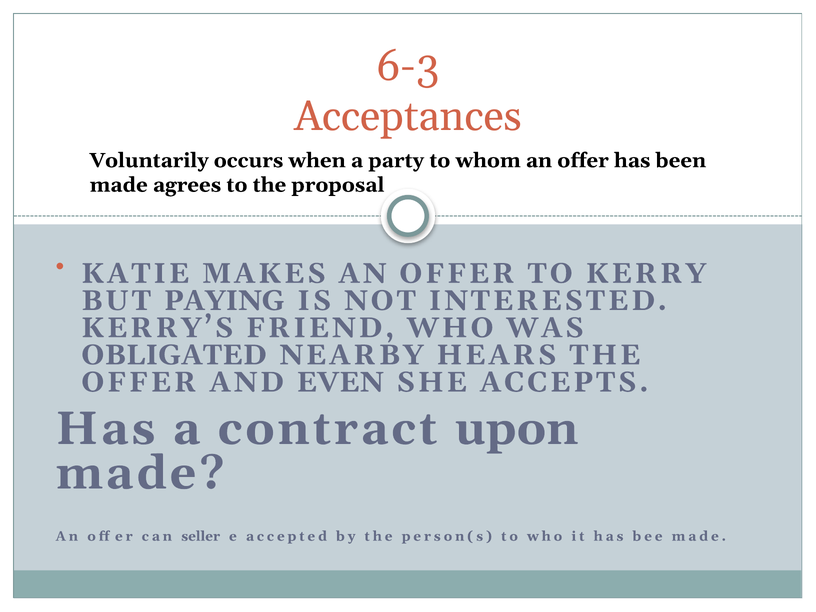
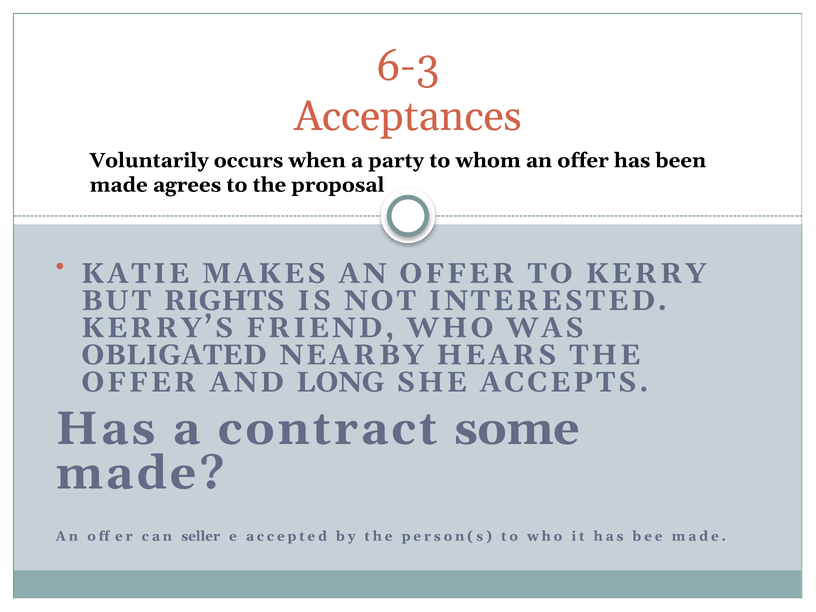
PAYING: PAYING -> RIGHTS
EVEN: EVEN -> LONG
upon: upon -> some
